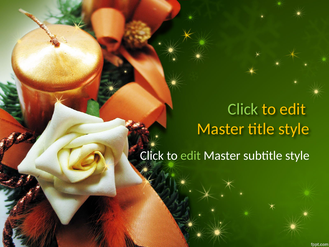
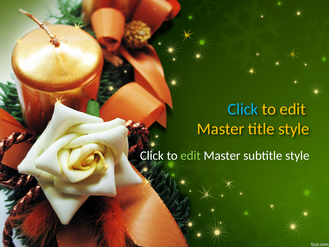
Click at (243, 109) colour: light green -> light blue
